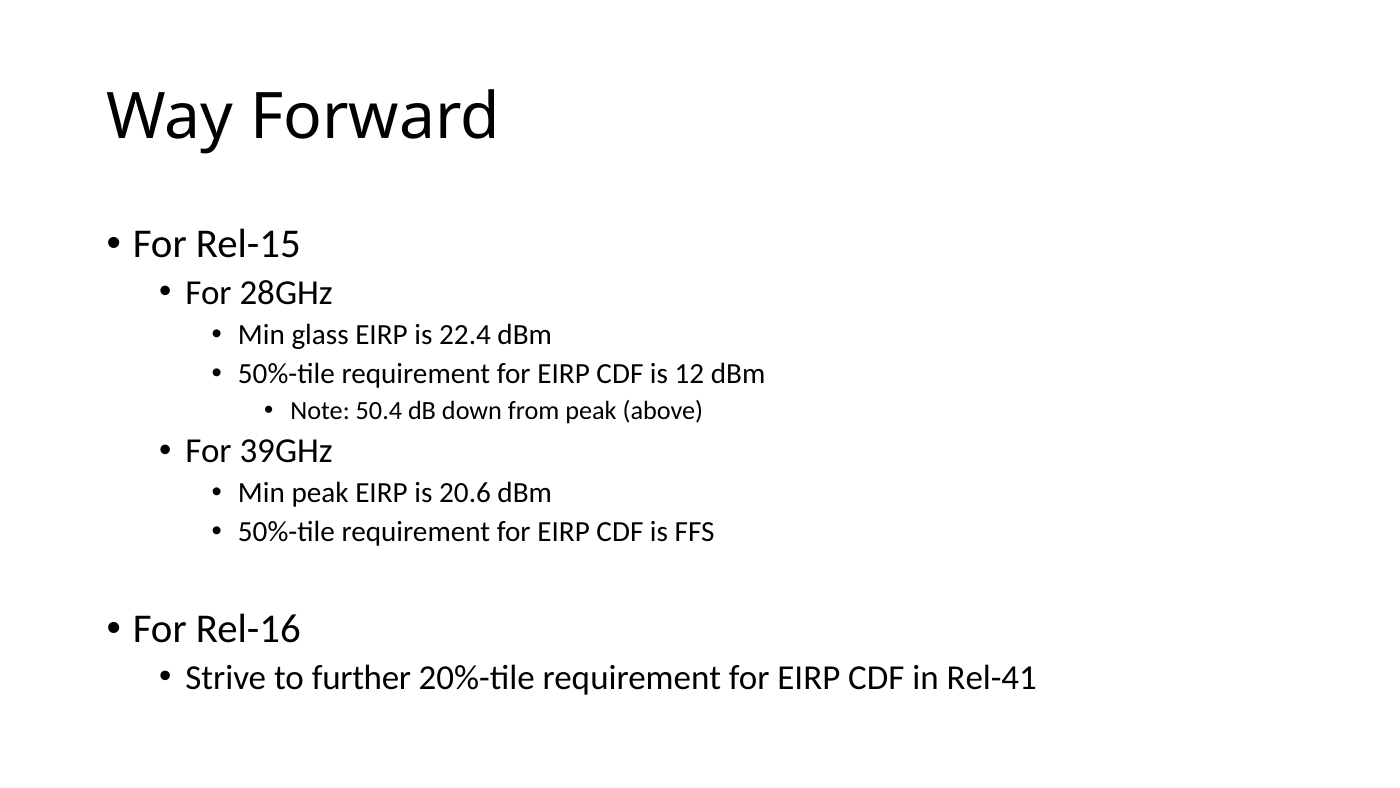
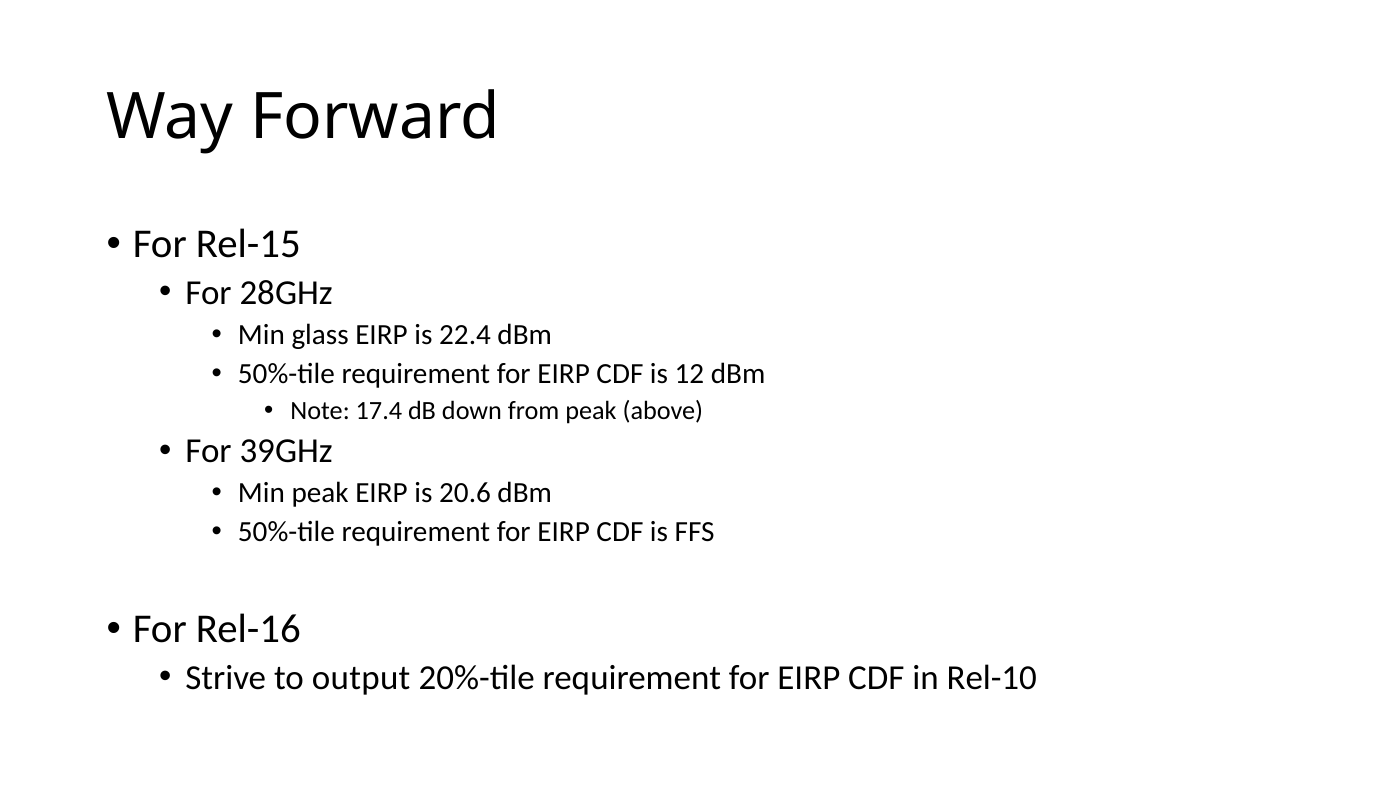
50.4: 50.4 -> 17.4
further: further -> output
Rel-41: Rel-41 -> Rel-10
